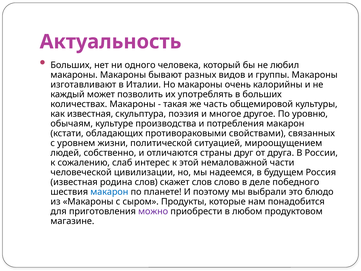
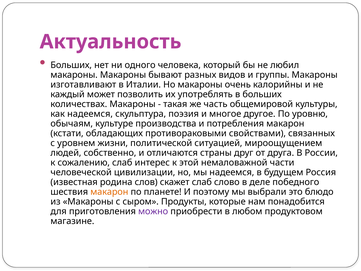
как известная: известная -> надеемся
скажет слов: слов -> слаб
макарон at (109, 192) colour: blue -> orange
